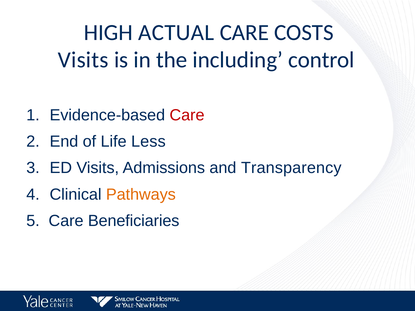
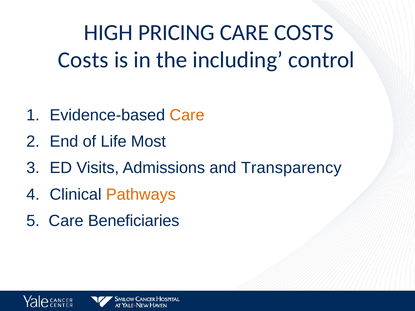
ACTUAL: ACTUAL -> PRICING
Visits at (83, 60): Visits -> Costs
Care at (187, 115) colour: red -> orange
Less: Less -> Most
